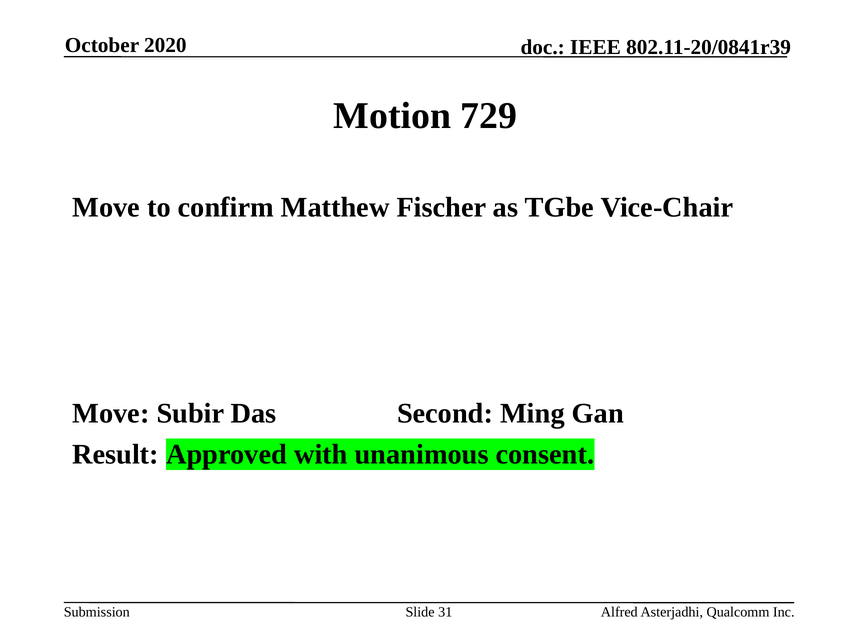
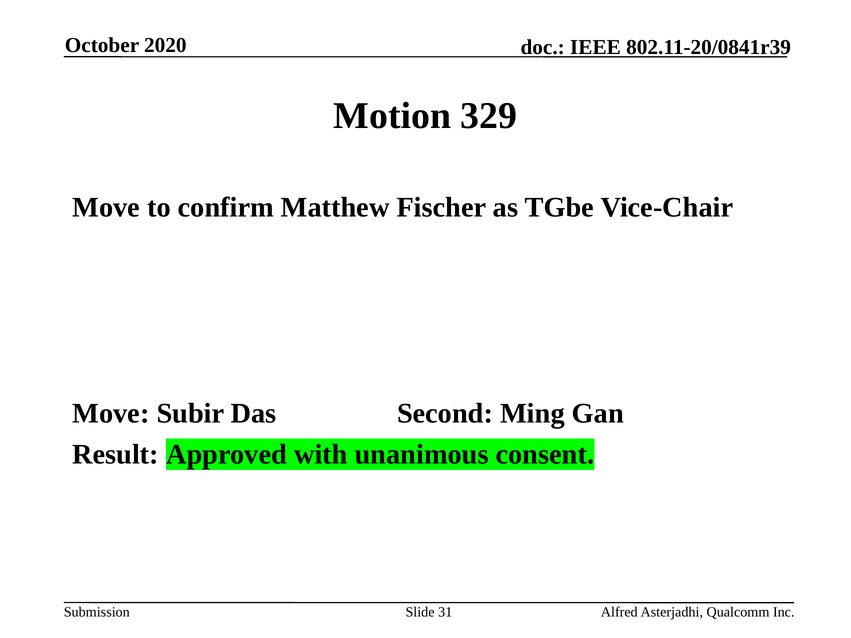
729: 729 -> 329
